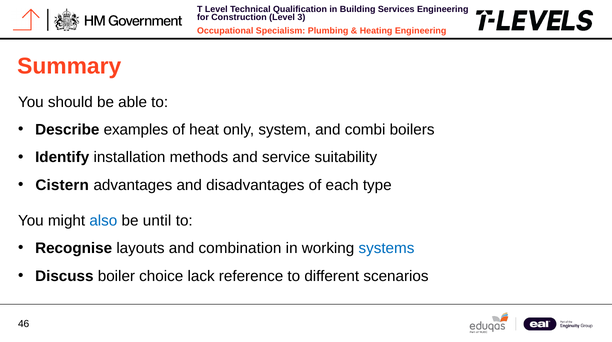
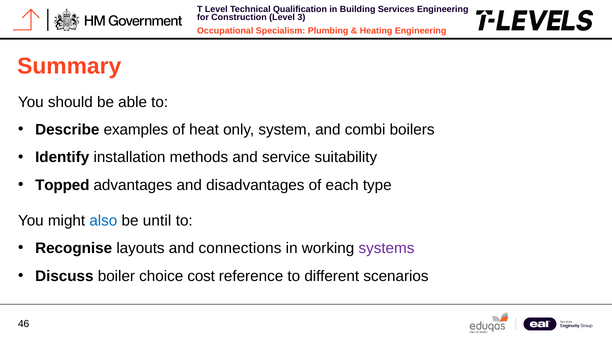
Cistern: Cistern -> Topped
combination: combination -> connections
systems colour: blue -> purple
lack: lack -> cost
